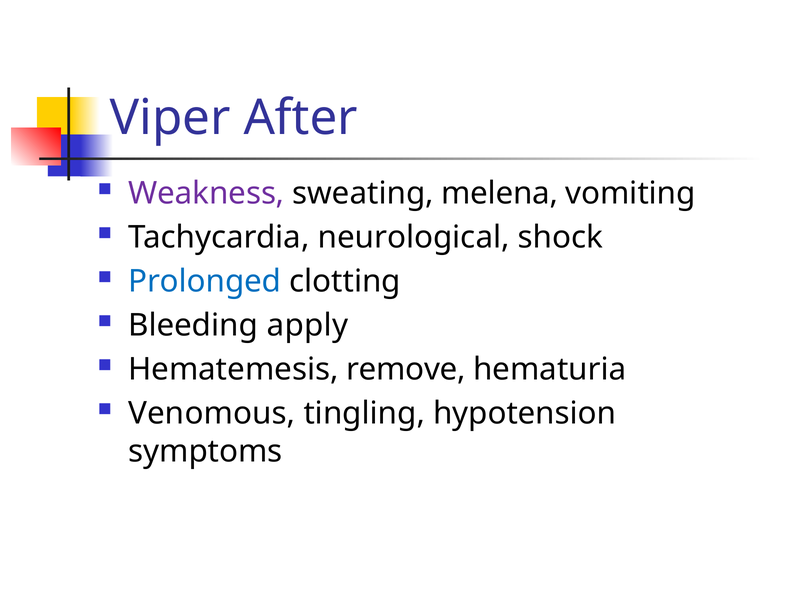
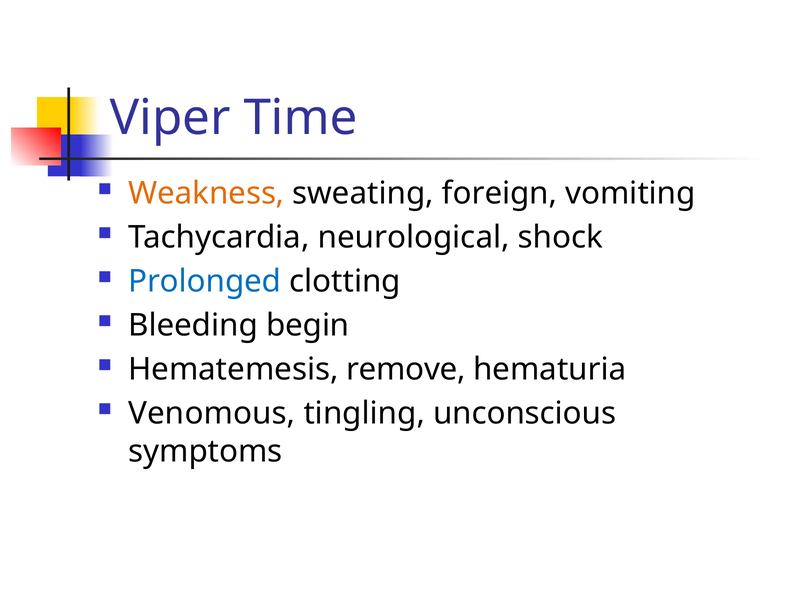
After: After -> Time
Weakness colour: purple -> orange
melena: melena -> foreign
apply: apply -> begin
hypotension: hypotension -> unconscious
